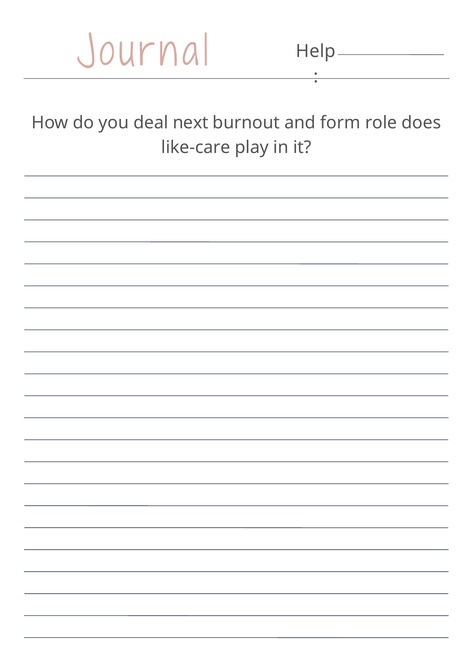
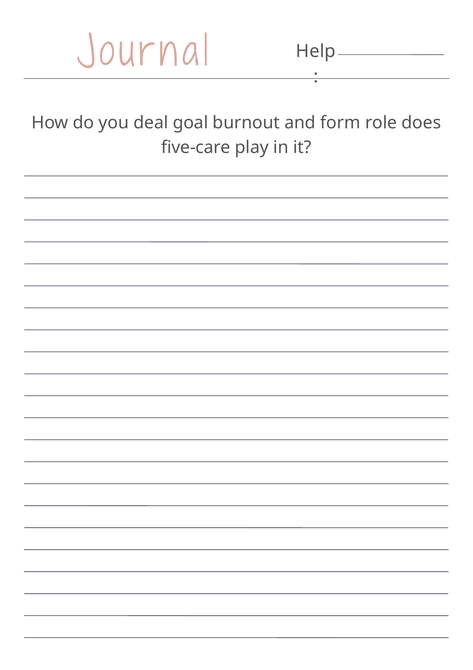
next: next -> goal
like-care: like-care -> five-care
